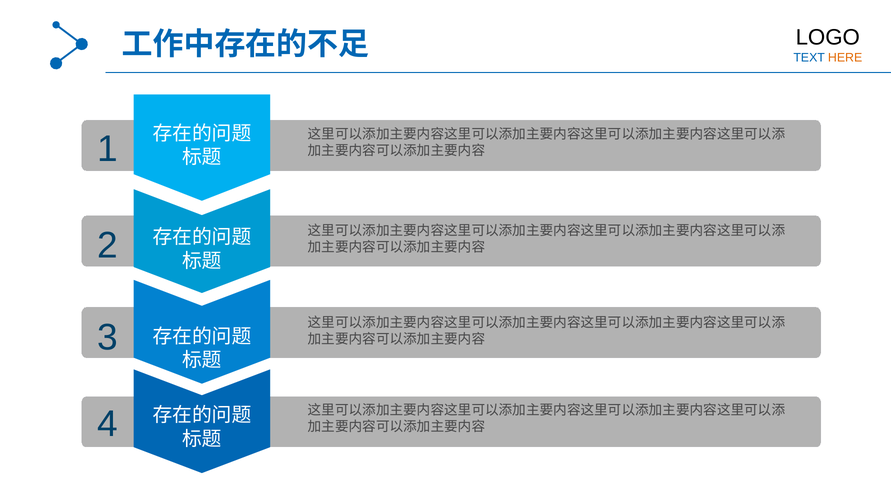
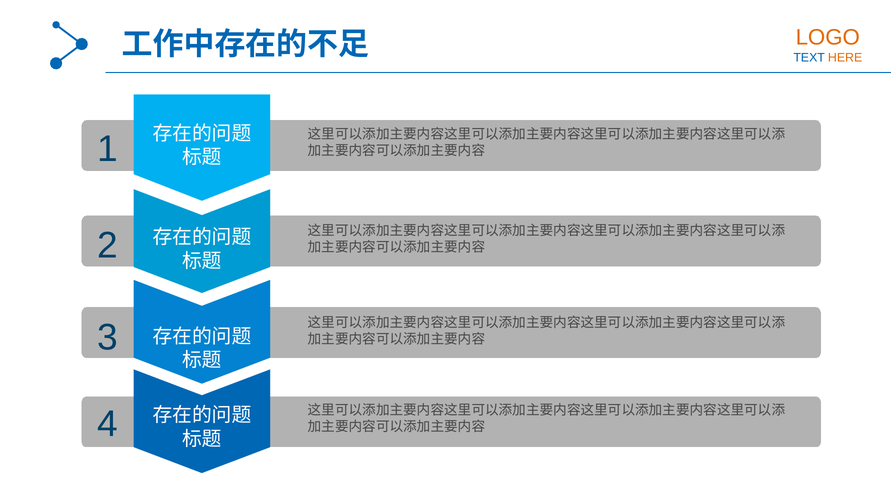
LOGO colour: black -> orange
